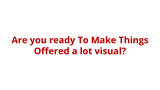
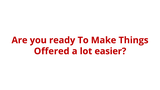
visual: visual -> easier
